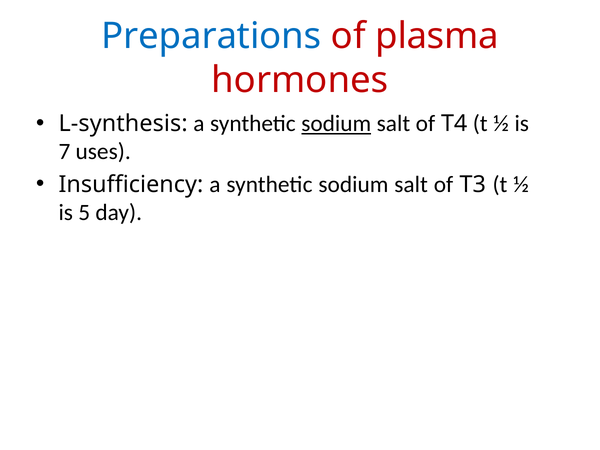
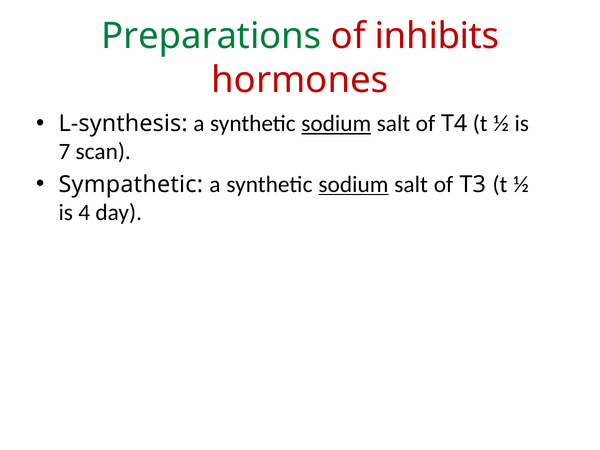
Preparations colour: blue -> green
plasma: plasma -> inhibits
uses: uses -> scan
Insufficiency: Insufficiency -> Sympathetic
sodium at (353, 184) underline: none -> present
5: 5 -> 4
